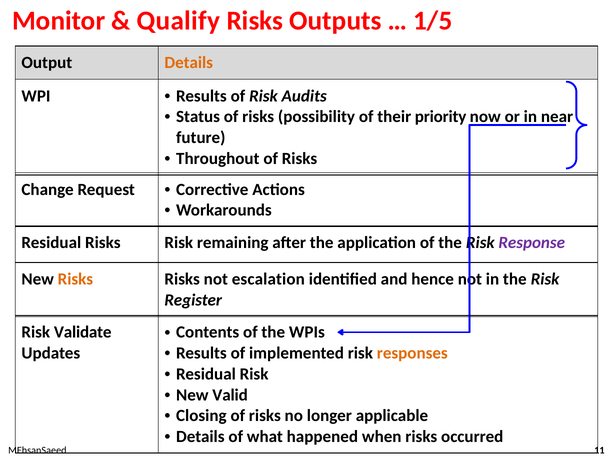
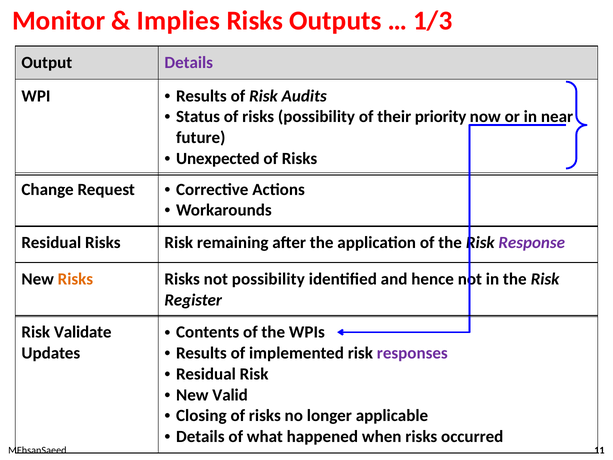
Qualify: Qualify -> Implies
1/5: 1/5 -> 1/3
Details at (189, 63) colour: orange -> purple
Throughout: Throughout -> Unexpected
not escalation: escalation -> possibility
responses colour: orange -> purple
